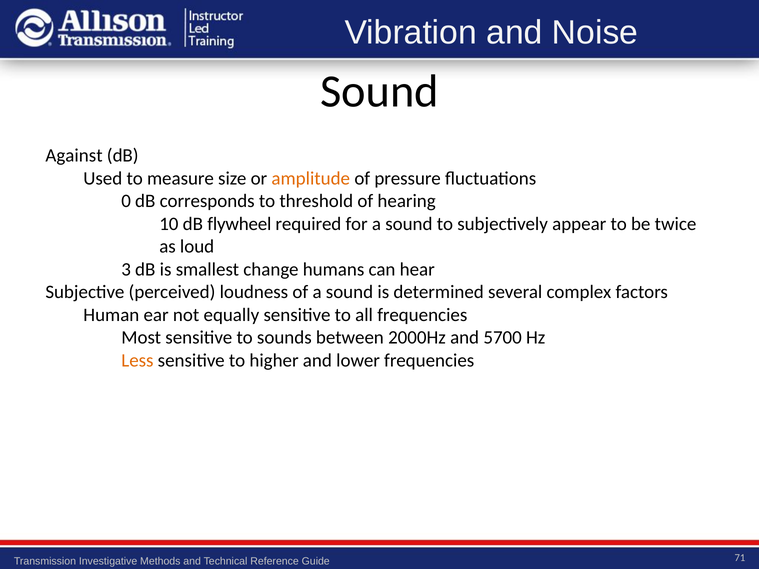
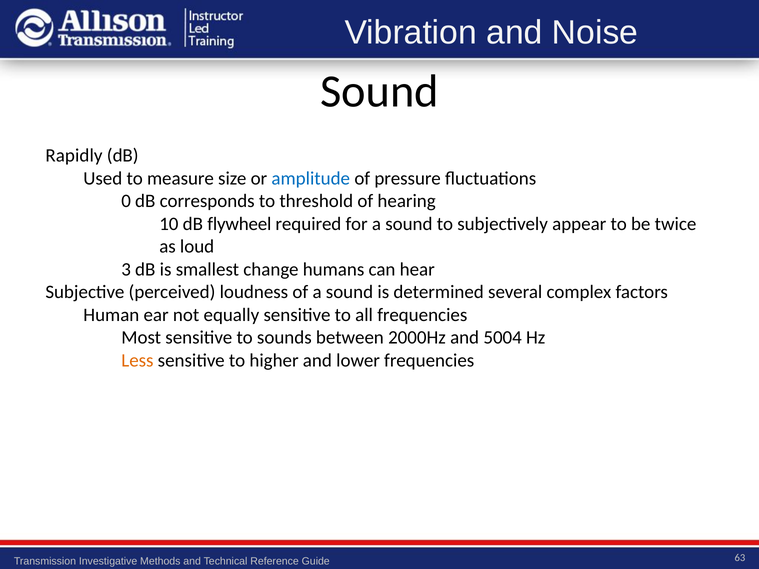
Against: Against -> Rapidly
amplitude colour: orange -> blue
5700: 5700 -> 5004
71: 71 -> 63
